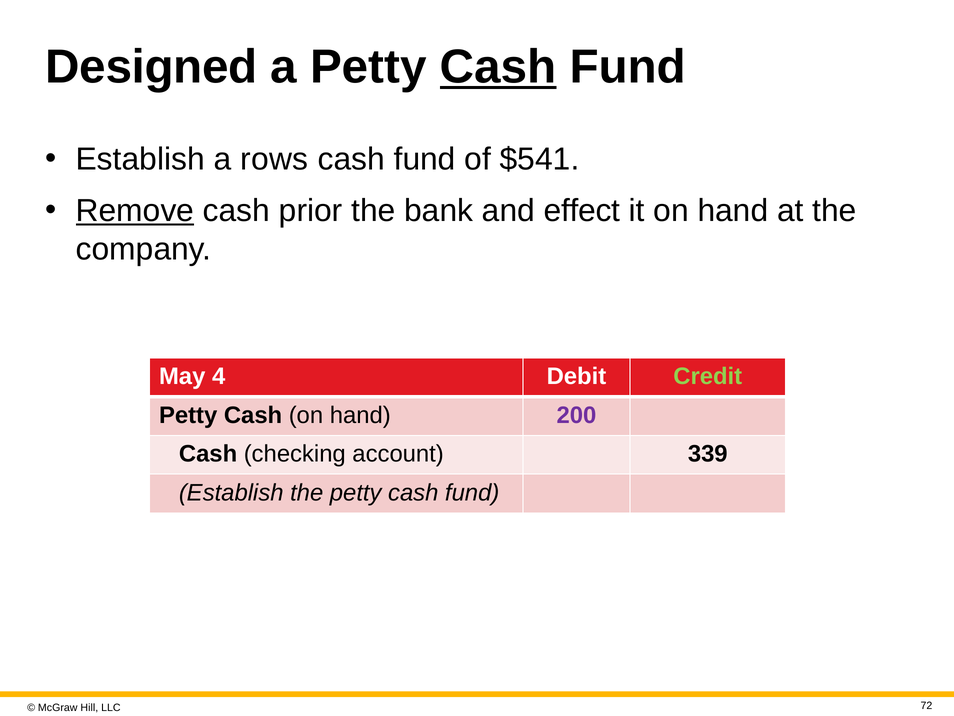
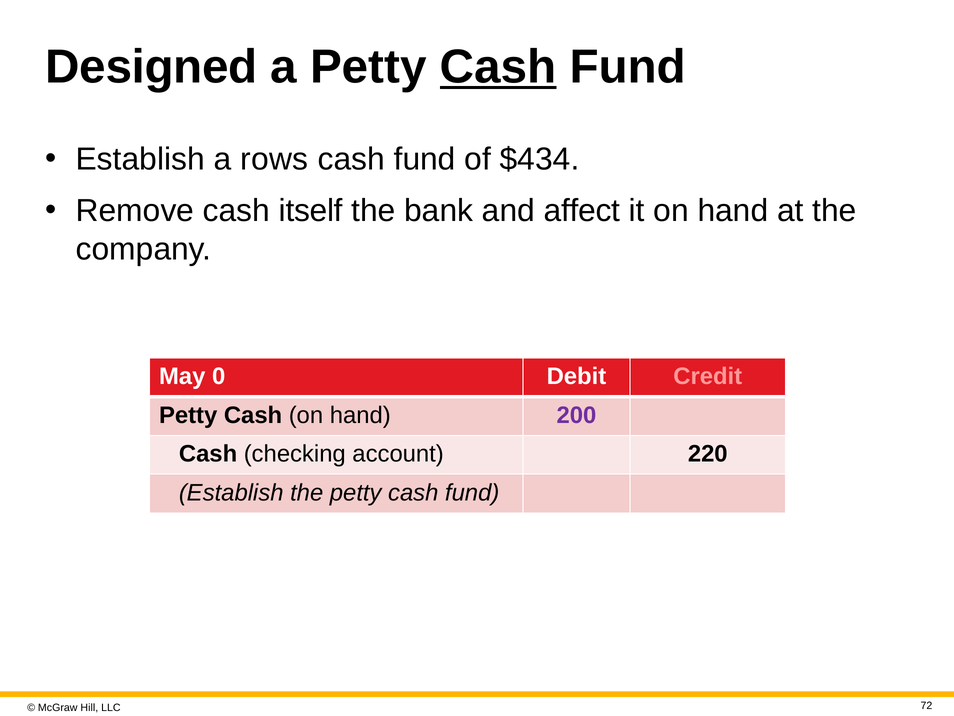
$541: $541 -> $434
Remove underline: present -> none
prior: prior -> itself
effect: effect -> affect
4: 4 -> 0
Credit colour: light green -> pink
339: 339 -> 220
